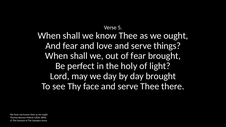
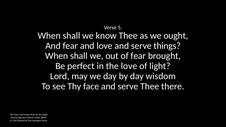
the holy: holy -> love
day brought: brought -> wisdom
